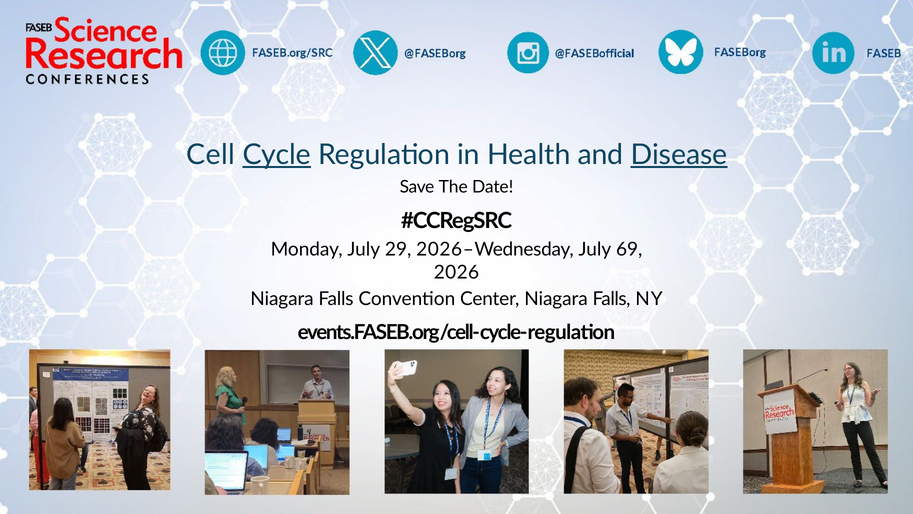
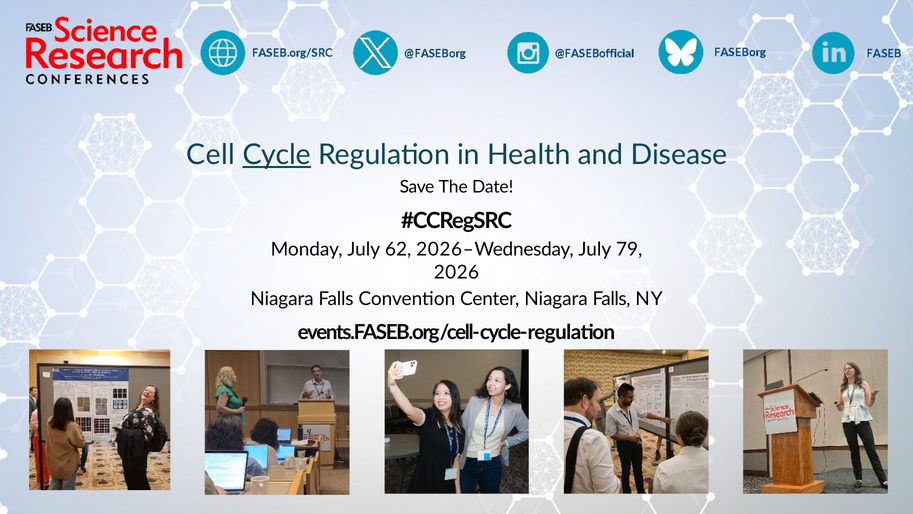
Disease underline: present -> none
29: 29 -> 62
69: 69 -> 79
